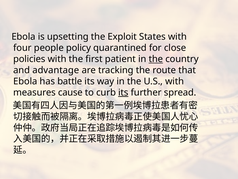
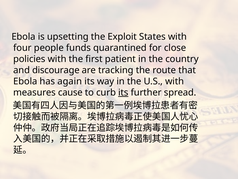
policy: policy -> funds
the at (156, 59) underline: present -> none
advantage: advantage -> discourage
battle: battle -> again
